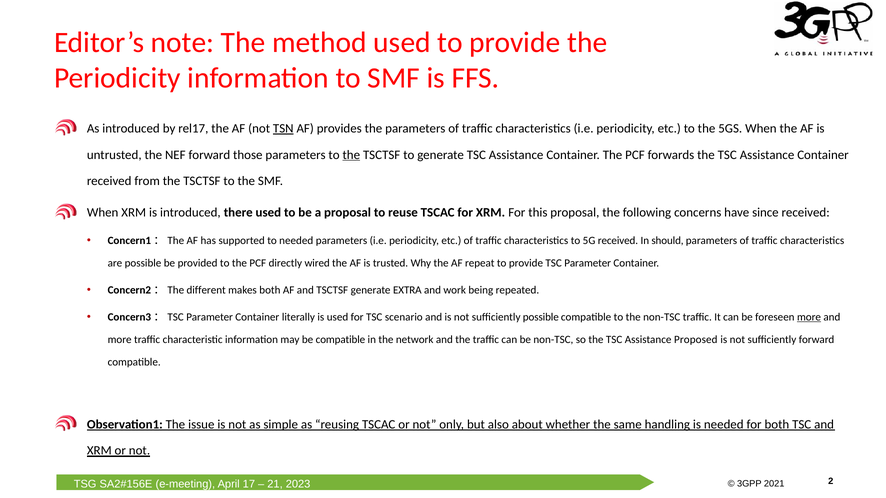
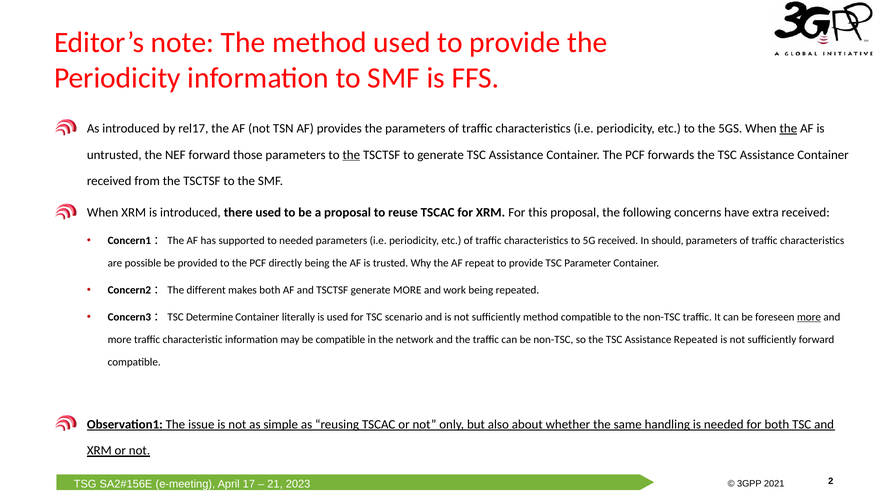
TSN underline: present -> none
the at (788, 129) underline: none -> present
since: since -> extra
directly wired: wired -> being
generate EXTRA: EXTRA -> MORE
Concern3：TSC Parameter: Parameter -> Determine
sufficiently possible: possible -> method
Assistance Proposed: Proposed -> Repeated
